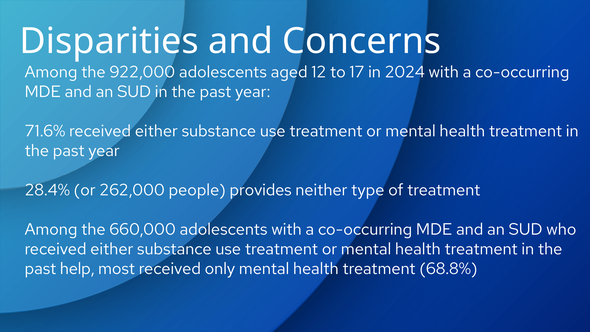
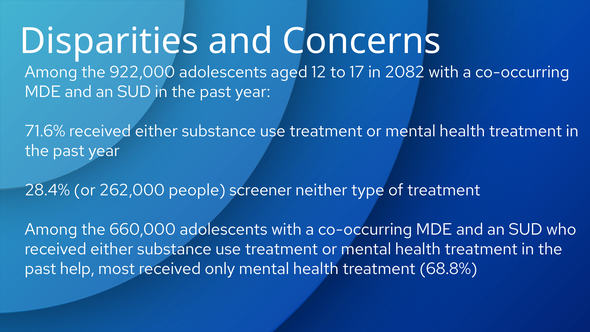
2024: 2024 -> 2082
provides: provides -> screener
